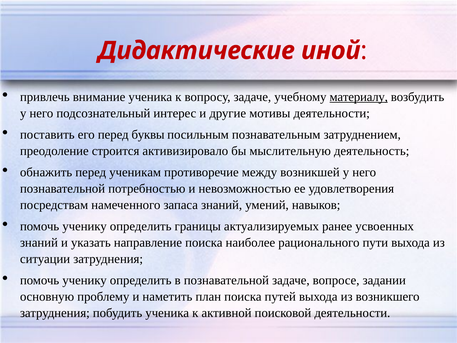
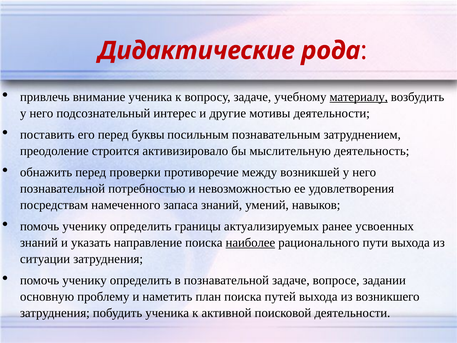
иной: иной -> рода
ученикам: ученикам -> проверки
наиболее underline: none -> present
